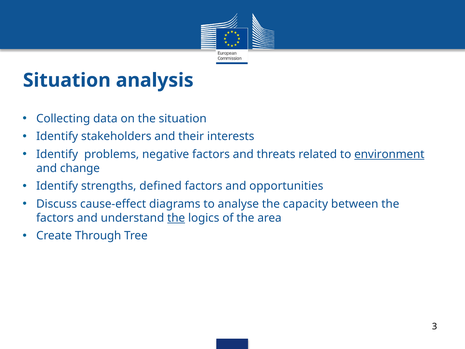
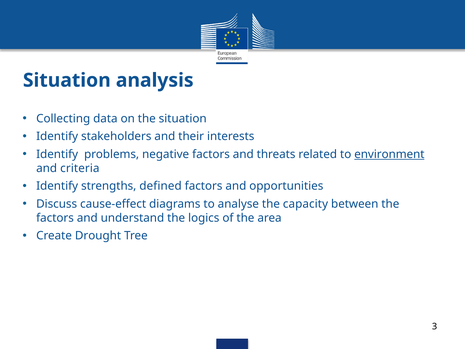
change: change -> criteria
the at (176, 218) underline: present -> none
Through: Through -> Drought
